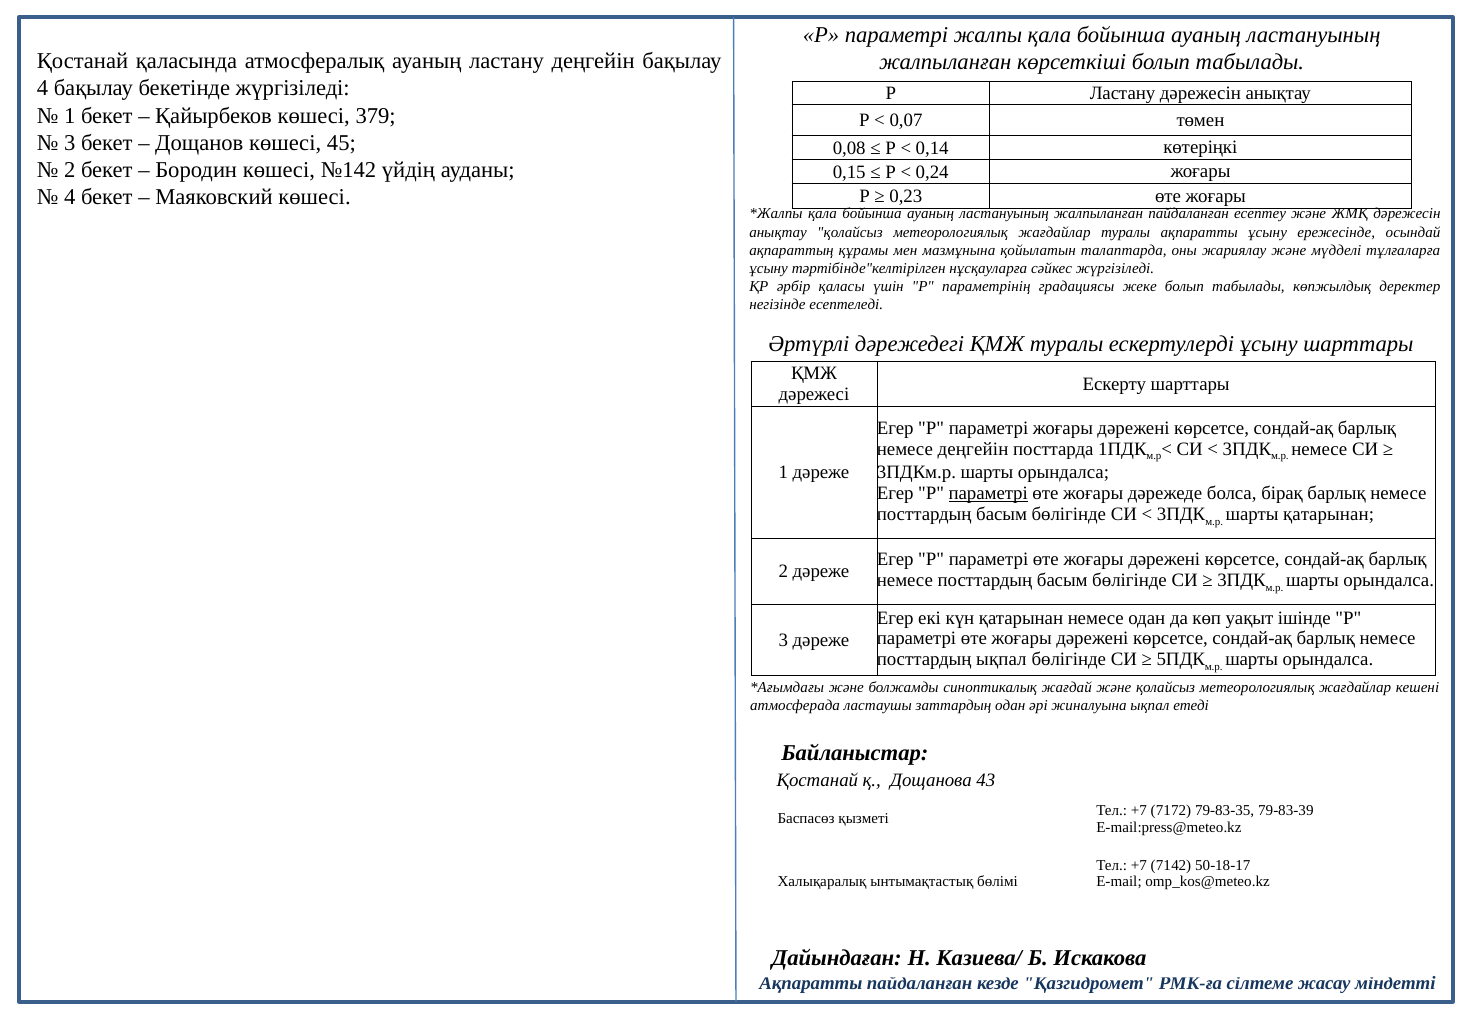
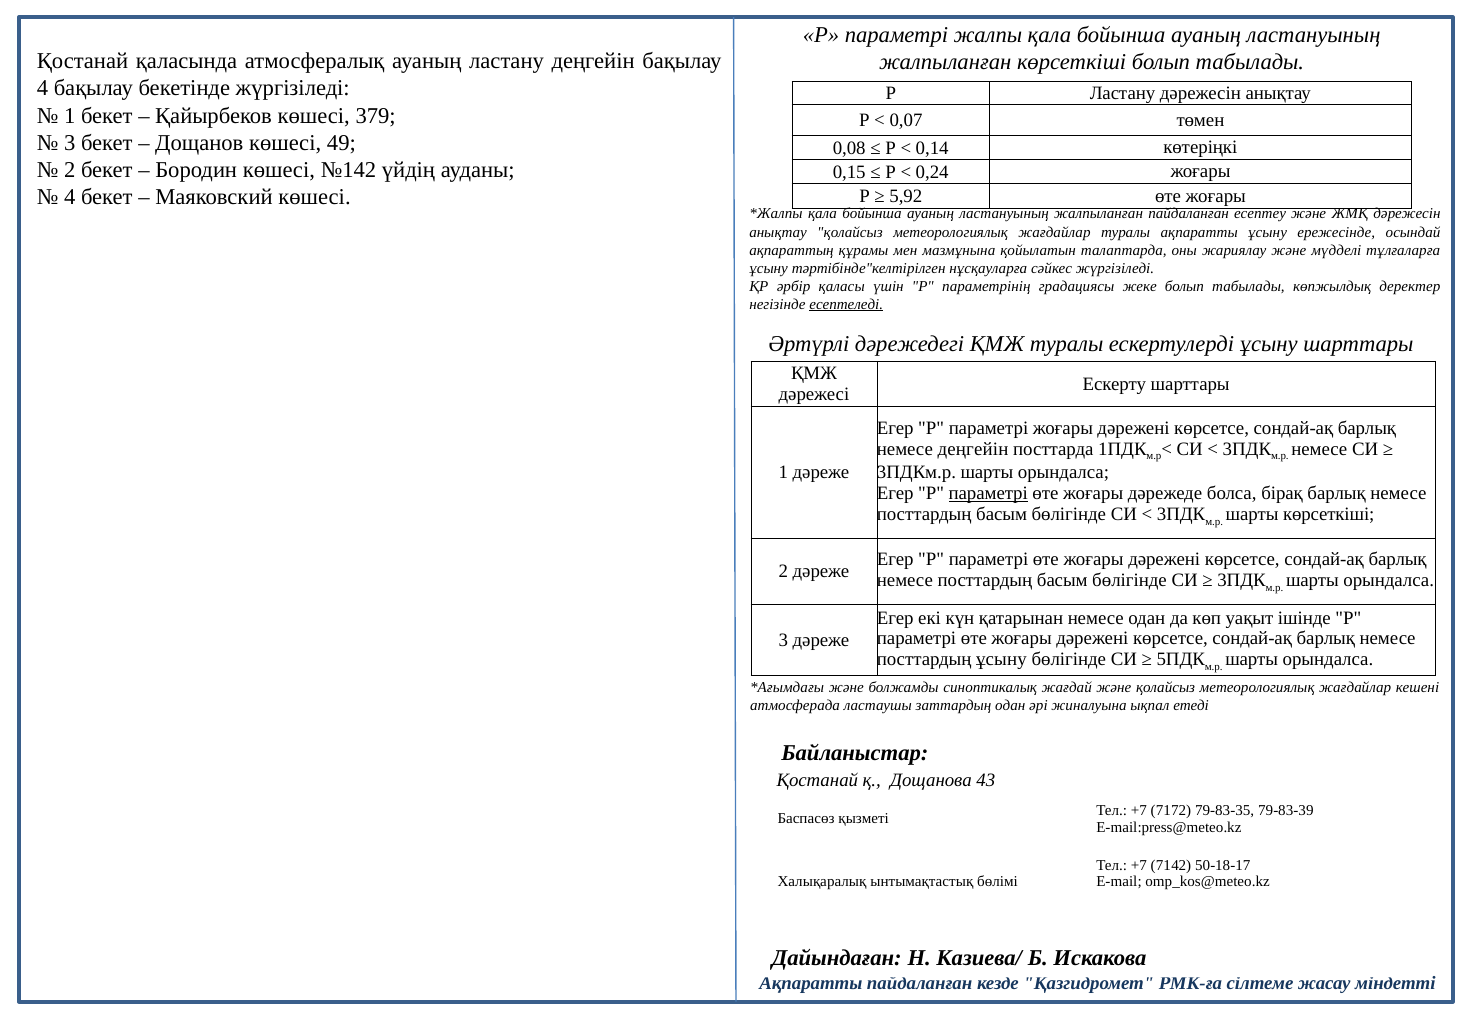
45: 45 -> 49
0,23: 0,23 -> 5,92
есептеледі underline: none -> present
шарты қатарынан: қатарынан -> көрсеткіші
посттардың ықпал: ықпал -> ұсыну
